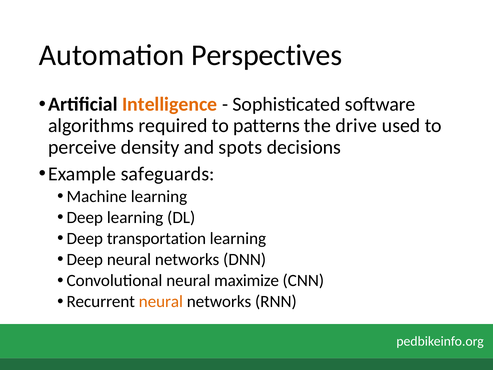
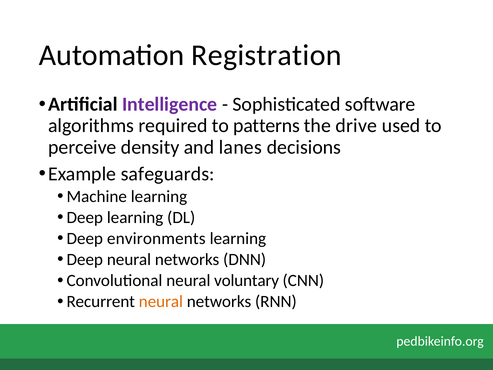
Perspectives: Perspectives -> Registration
Intelligence colour: orange -> purple
spots: spots -> lanes
transportation: transportation -> environments
maximize: maximize -> voluntary
